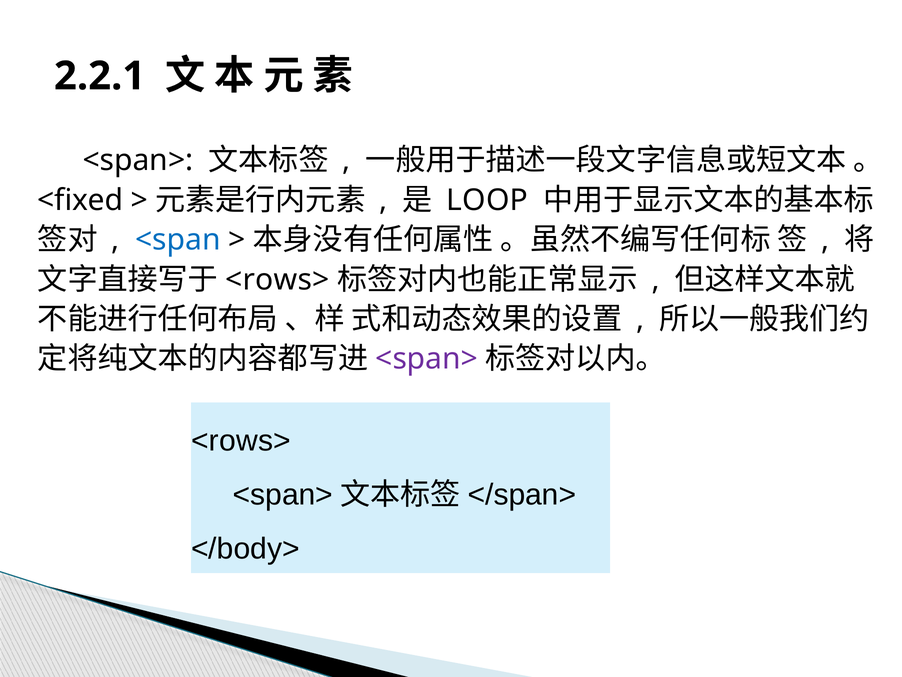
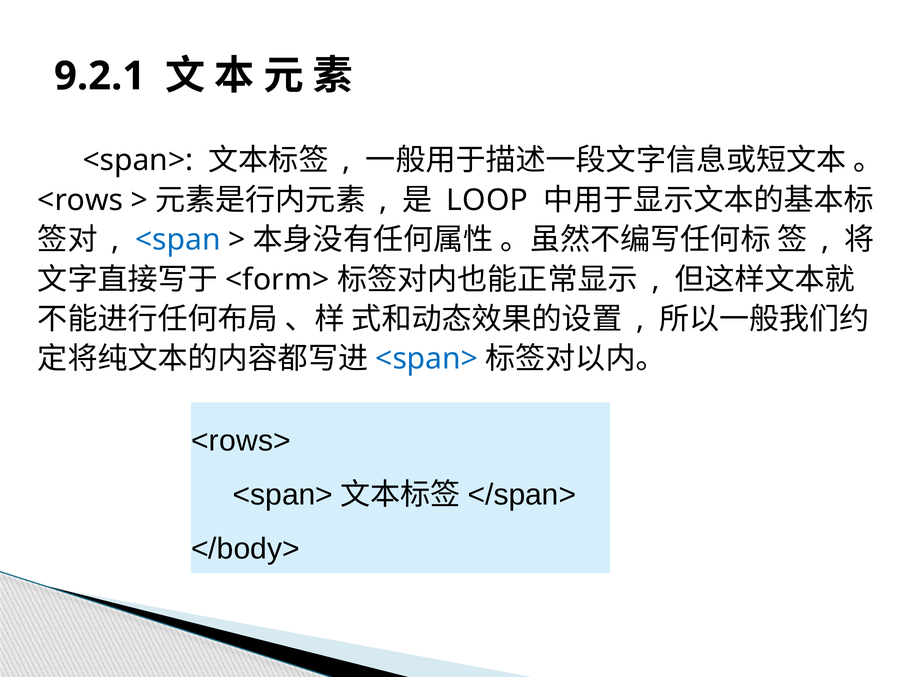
2.2.1: 2.2.1 -> 9.2.1
<fixed: <fixed -> <rows
<rows> at (277, 279): <rows> -> <form>
<span> at (427, 359) colour: purple -> blue
